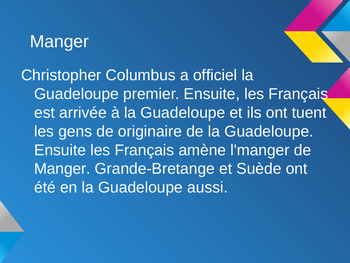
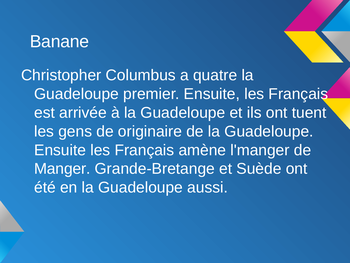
Manger at (59, 41): Manger -> Banane
officiel: officiel -> quatre
